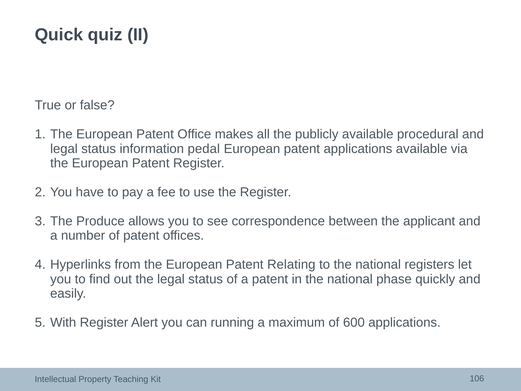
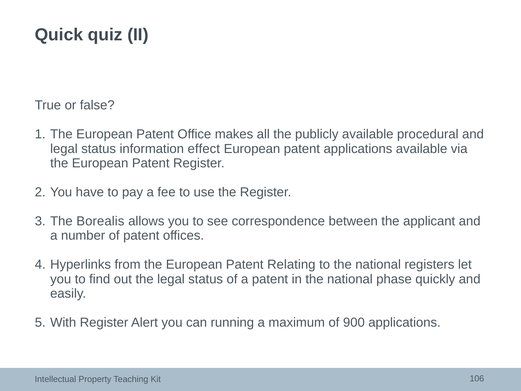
pedal: pedal -> effect
Produce: Produce -> Borealis
600: 600 -> 900
